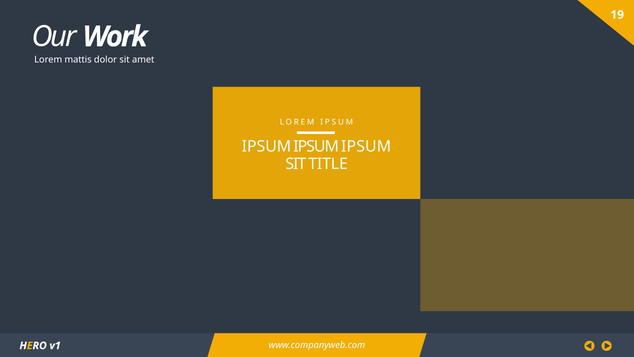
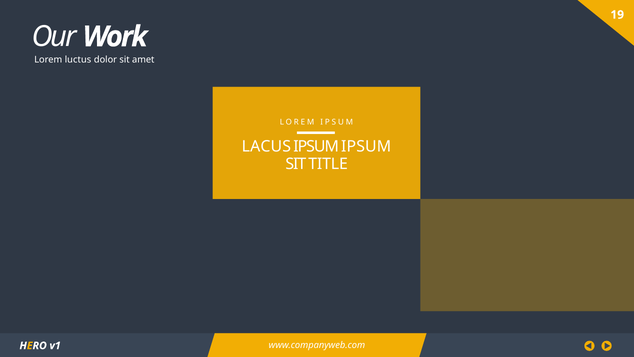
mattis: mattis -> luctus
IPSUM at (266, 147): IPSUM -> LACUS
